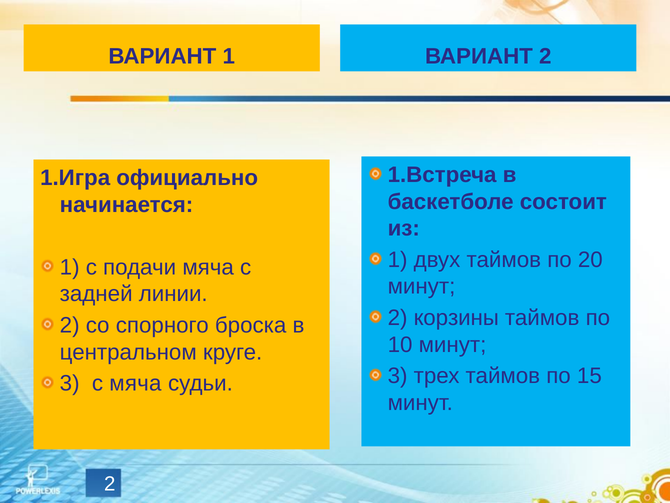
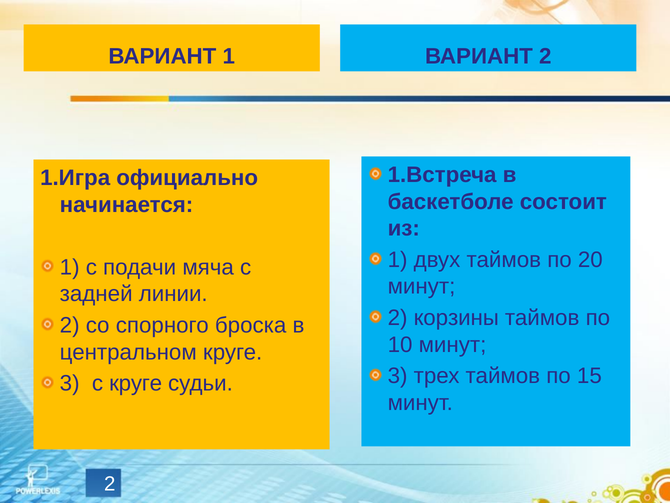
с мяча: мяча -> круге
